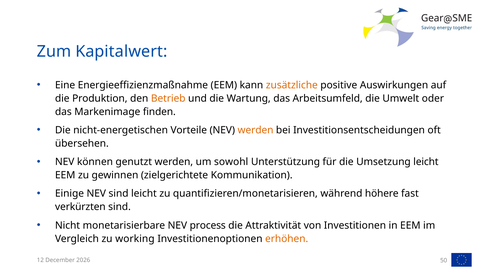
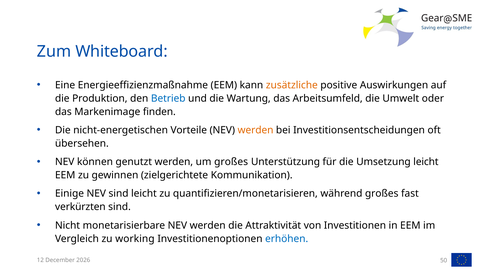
Kapitalwert: Kapitalwert -> Whiteboard
Betrieb colour: orange -> blue
um sowohl: sowohl -> großes
während höhere: höhere -> großes
monetarisierbare NEV process: process -> werden
erhöhen colour: orange -> blue
